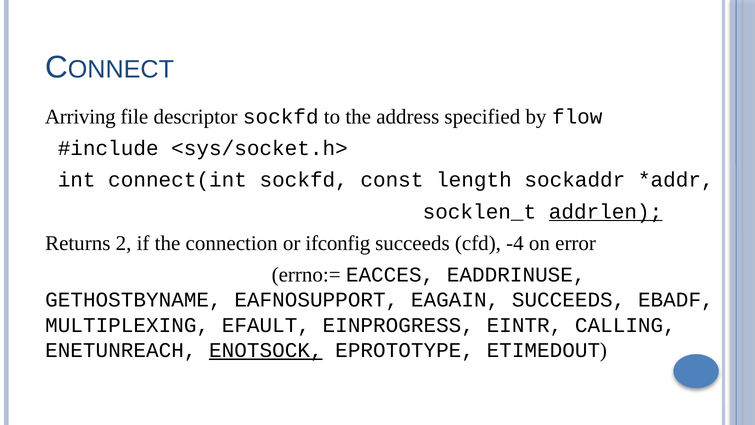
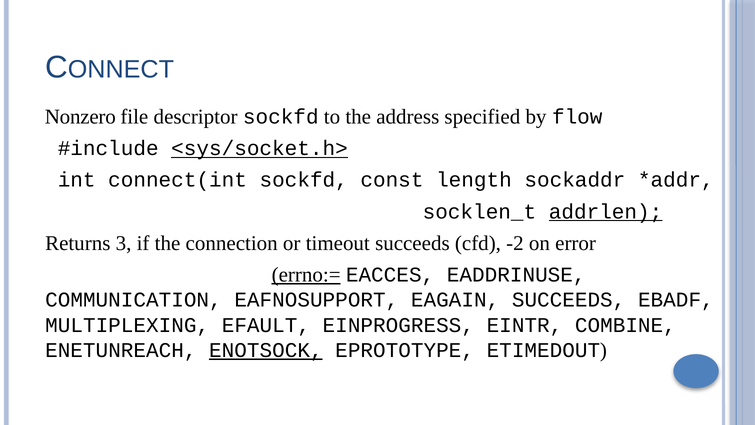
Arriving: Arriving -> Nonzero
<sys/socket.h> underline: none -> present
2: 2 -> 3
ifconfig: ifconfig -> timeout
-4: -4 -> -2
errno:= underline: none -> present
GETHOSTBYNAME: GETHOSTBYNAME -> COMMUNICATION
CALLING: CALLING -> COMBINE
